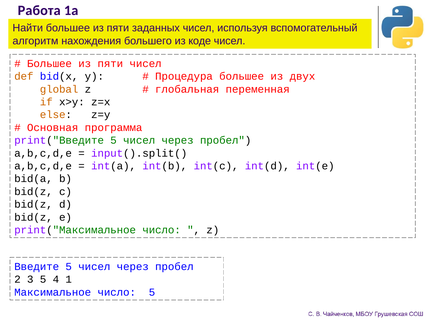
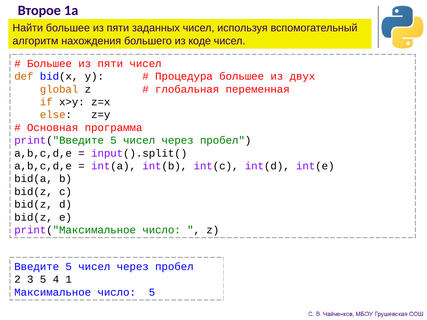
Работа: Работа -> Второе
